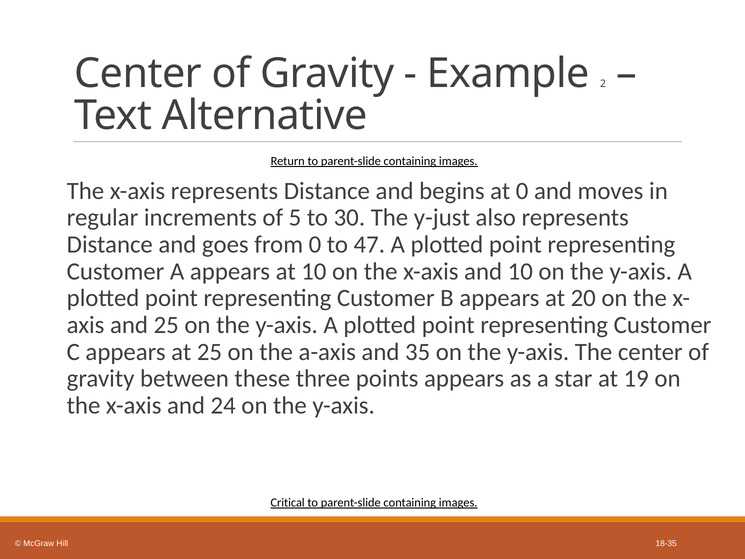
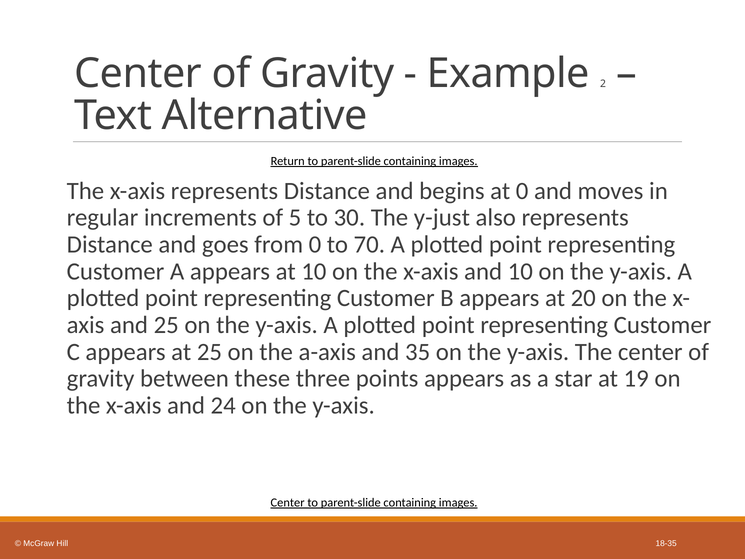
47: 47 -> 70
Critical at (288, 502): Critical -> Center
